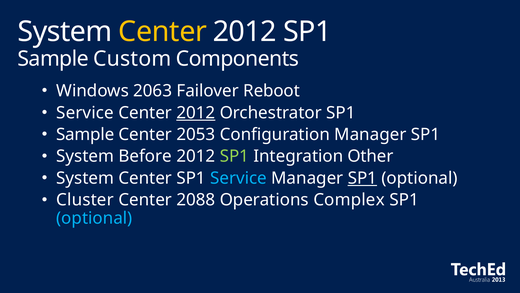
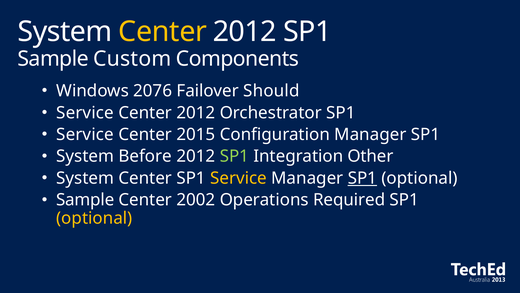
2063: 2063 -> 2076
Reboot: Reboot -> Should
2012 at (196, 113) underline: present -> none
Sample at (85, 134): Sample -> Service
2053: 2053 -> 2015
Service at (238, 178) colour: light blue -> yellow
Cluster at (85, 200): Cluster -> Sample
2088: 2088 -> 2002
Complex: Complex -> Required
optional at (94, 218) colour: light blue -> yellow
